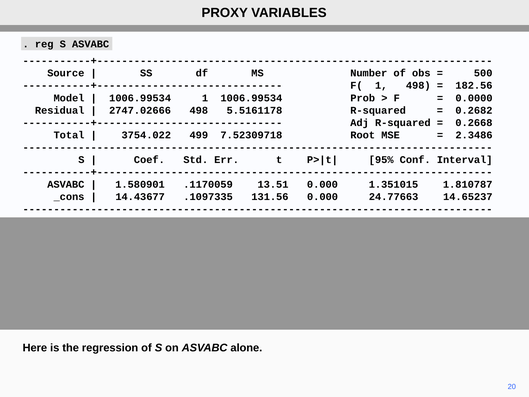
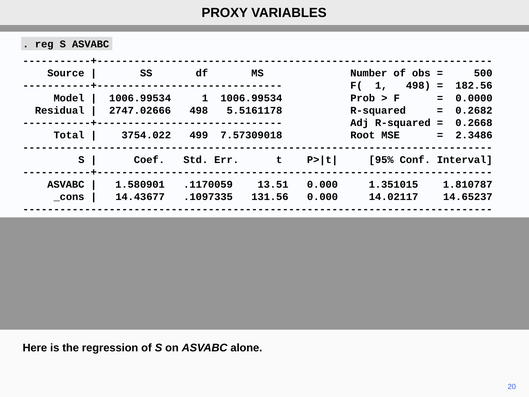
7.52309718: 7.52309718 -> 7.57309018
24.77663: 24.77663 -> 14.02117
